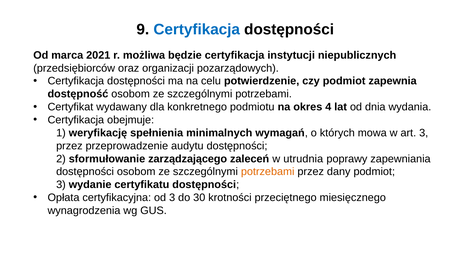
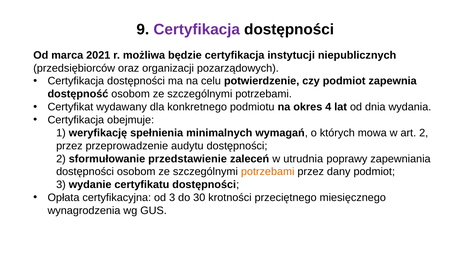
Certyfikacja at (197, 29) colour: blue -> purple
art 3: 3 -> 2
zarządzającego: zarządzającego -> przedstawienie
